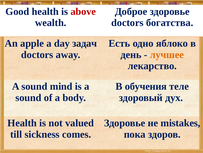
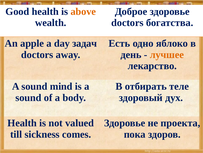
above colour: red -> orange
обучения: обучения -> отбирать
mistakes: mistakes -> проекта
